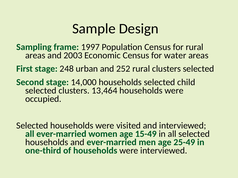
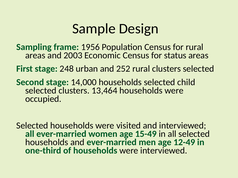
1997: 1997 -> 1956
water: water -> status
25-49: 25-49 -> 12-49
